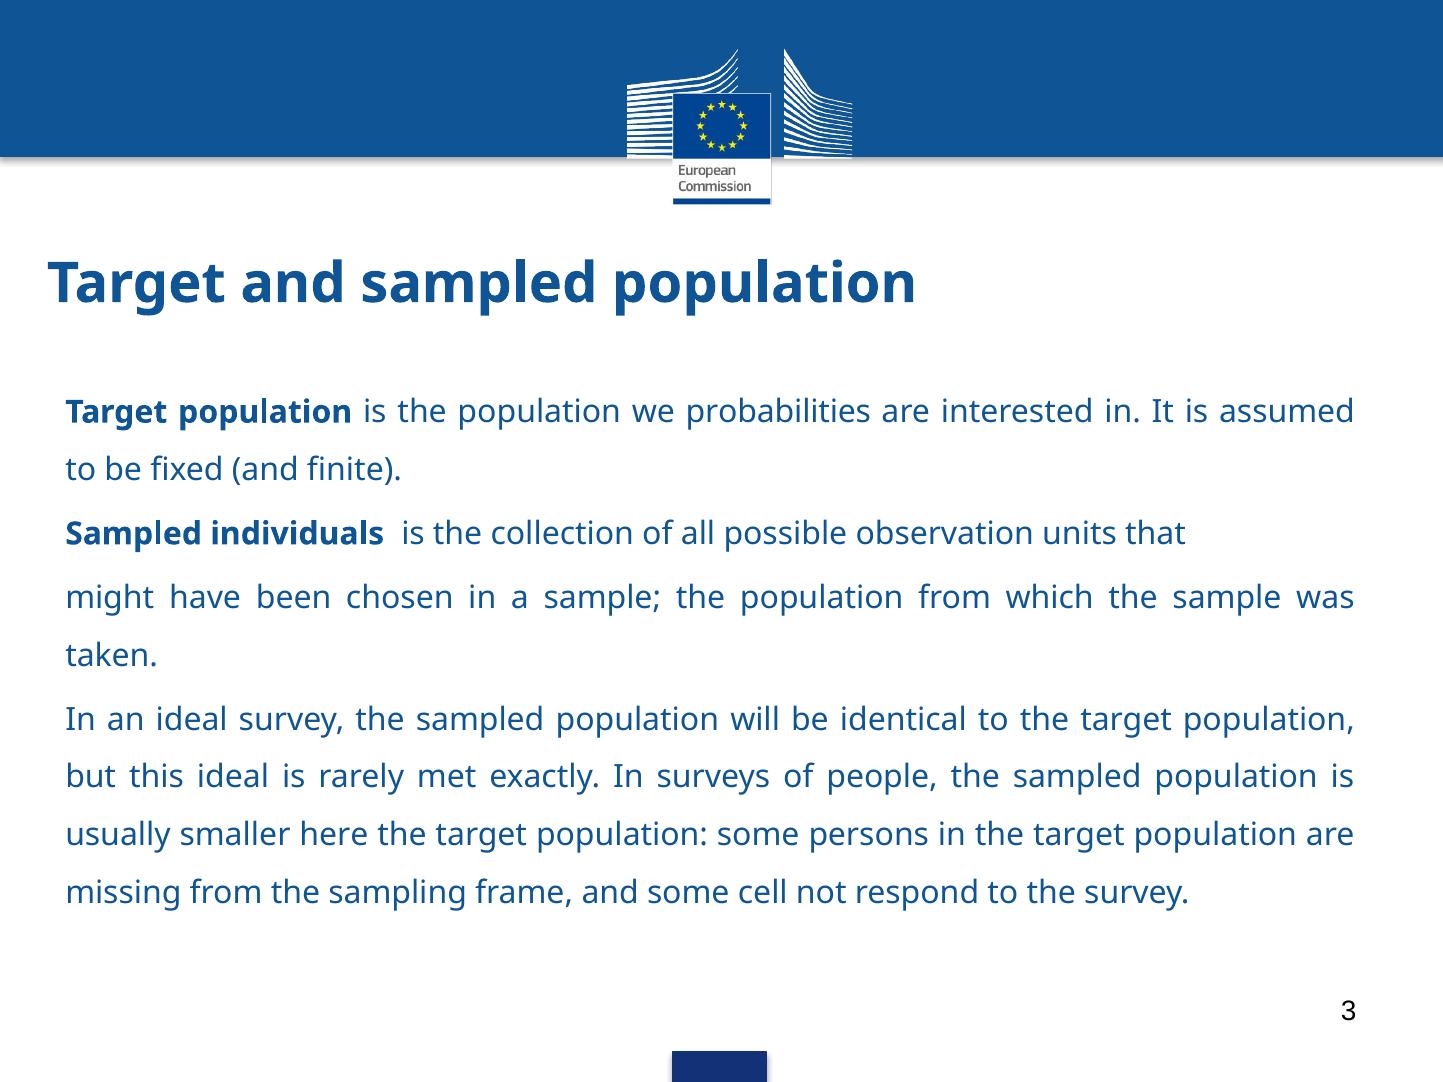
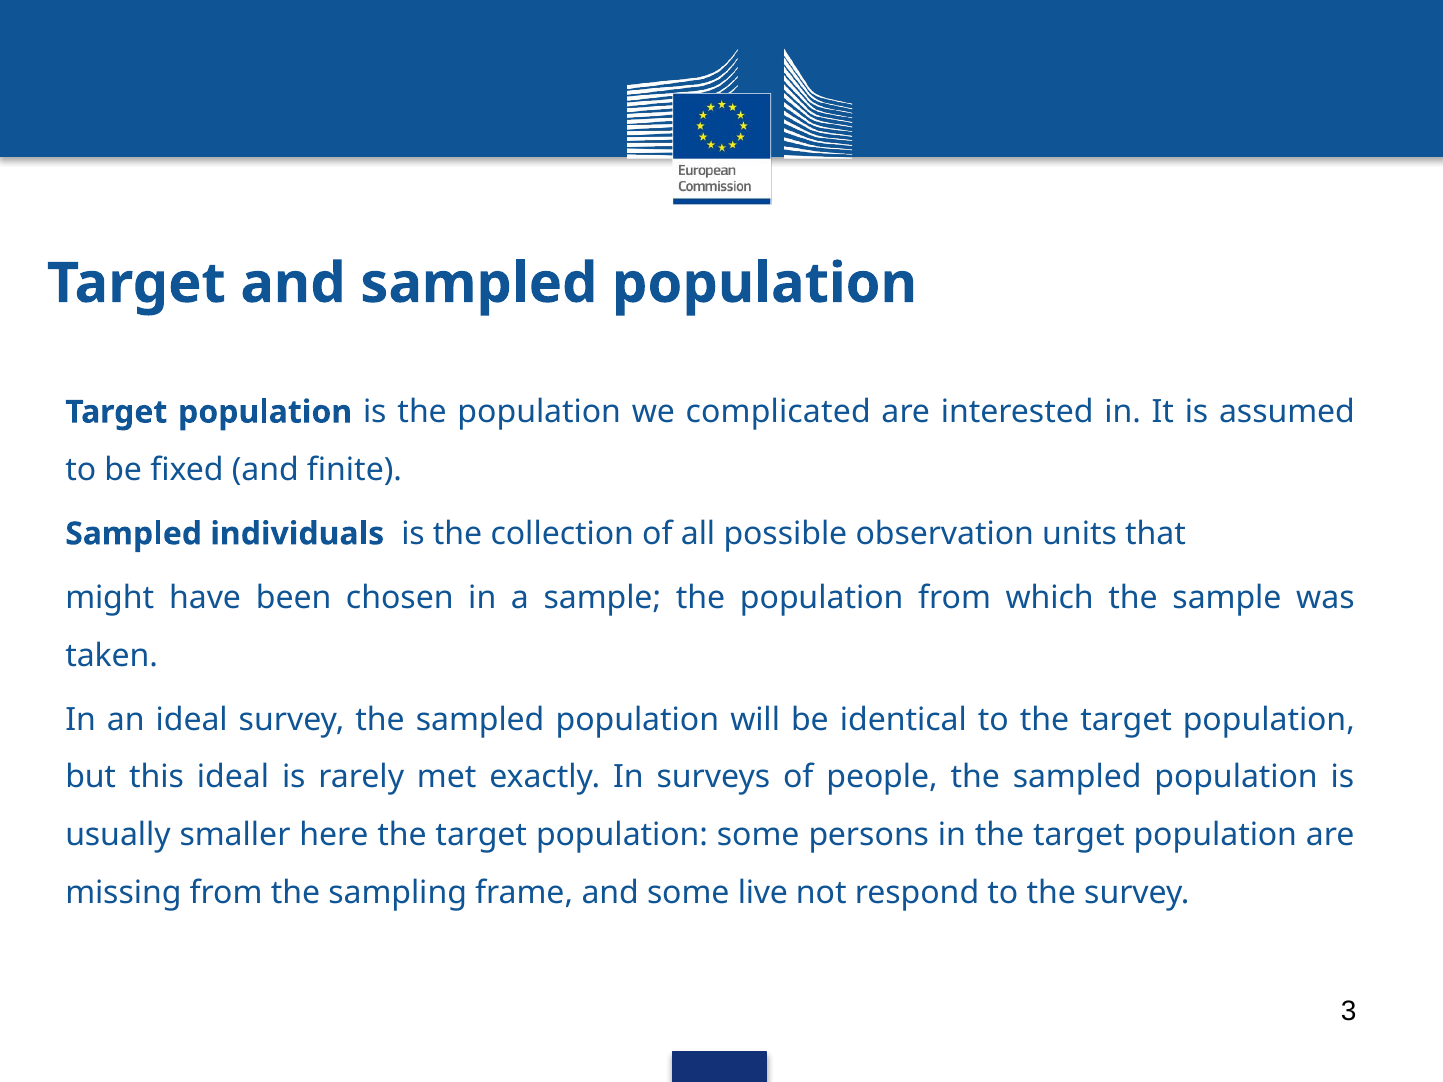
probabilities: probabilities -> complicated
cell: cell -> live
